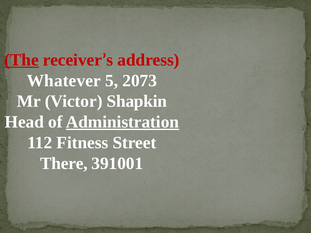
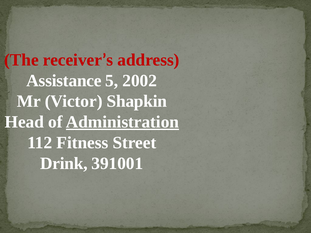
The underline: present -> none
Whatever: Whatever -> Assistance
2073: 2073 -> 2002
There: There -> Drink
